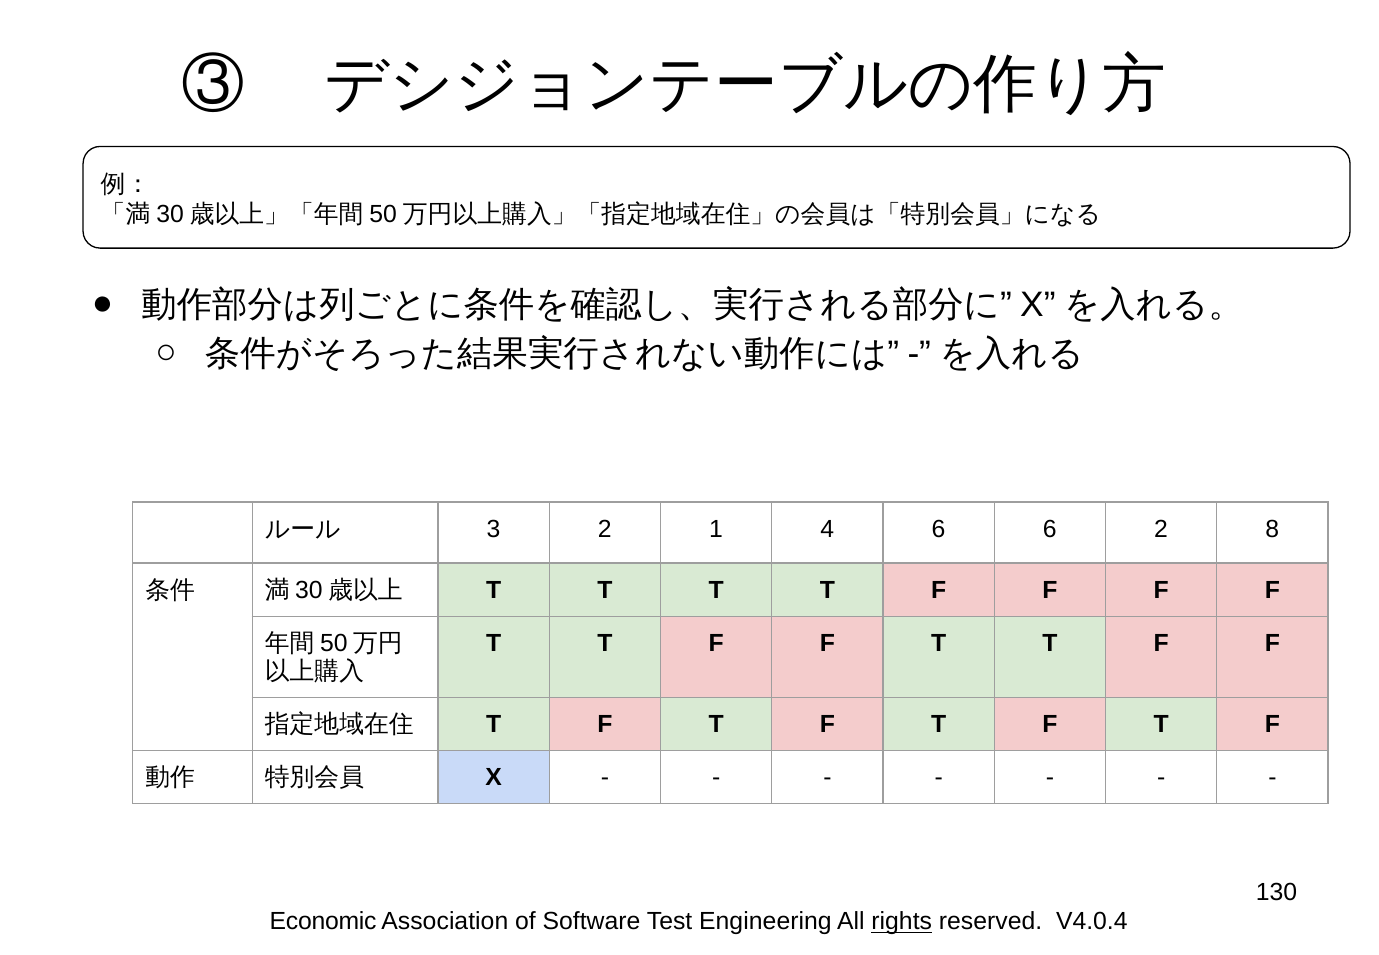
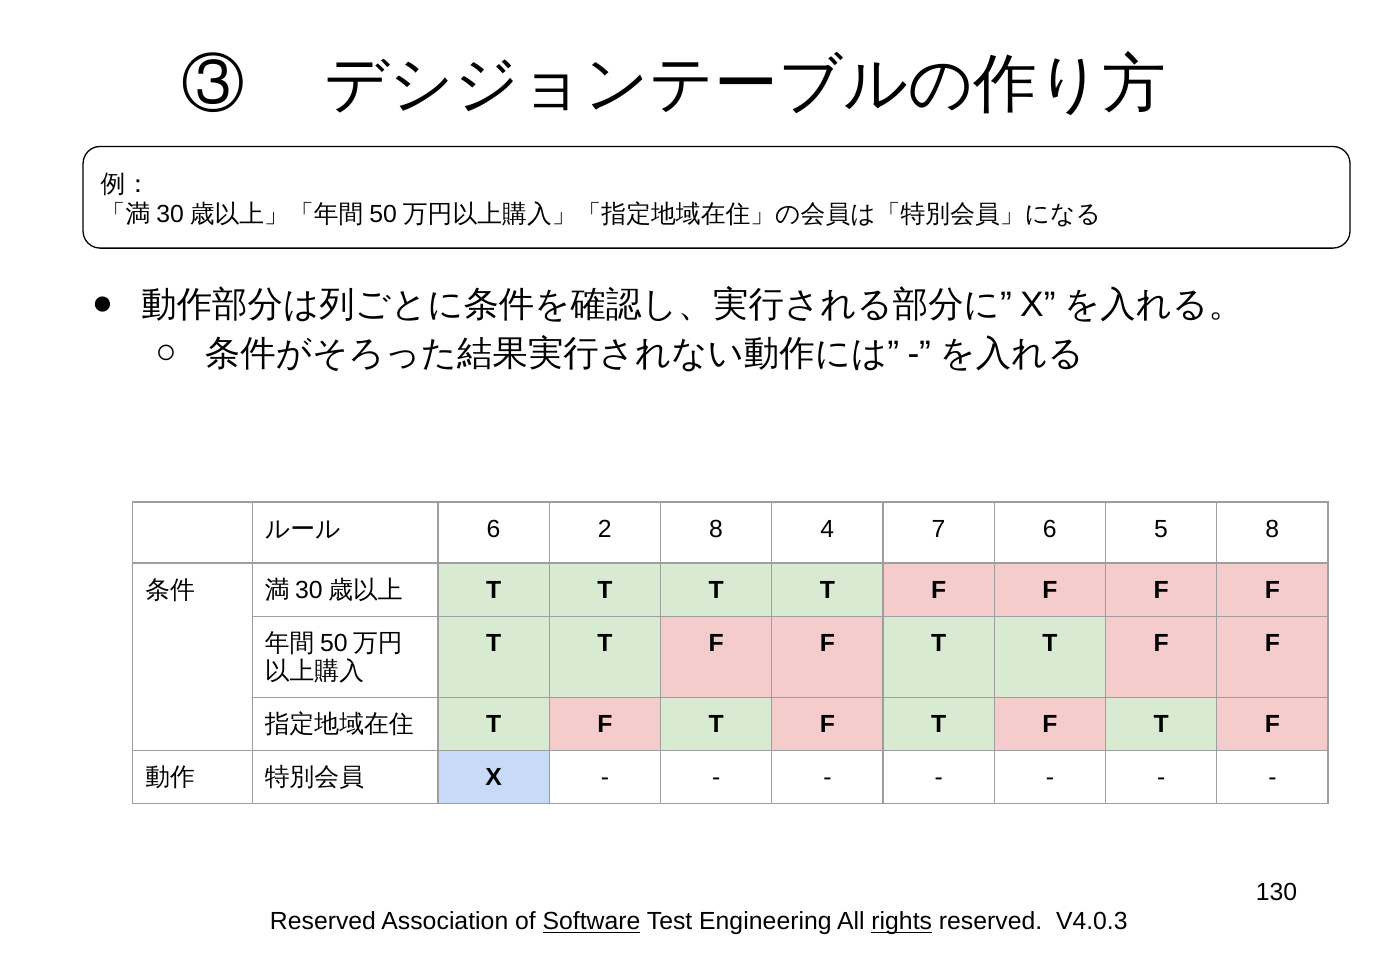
3 at (494, 529): 3 -> 6
2 1: 1 -> 8
4 6: 6 -> 7
6 2: 2 -> 5
Economic at (323, 921): Economic -> Reserved
Software underline: none -> present
V4.0.4: V4.0.4 -> V4.0.3
